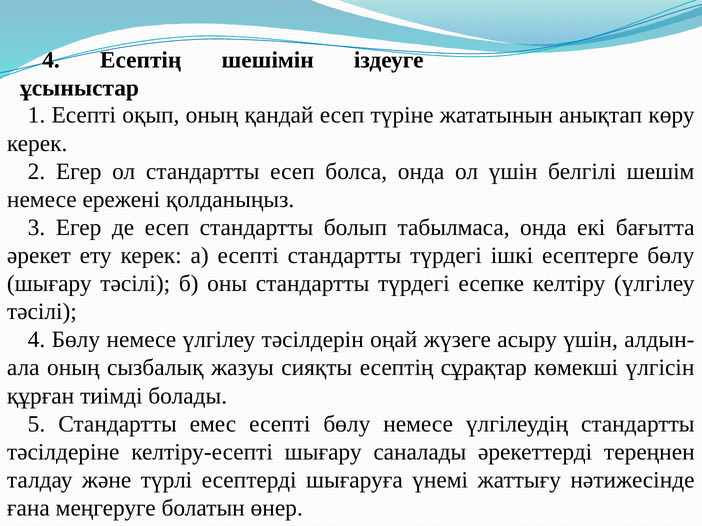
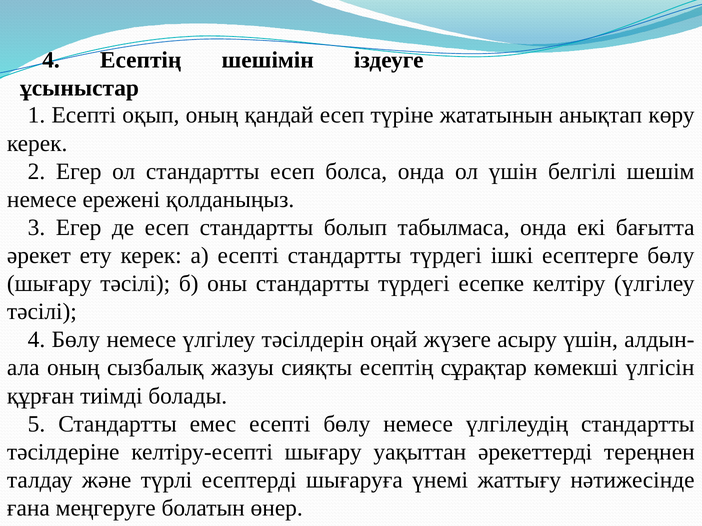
саналады: саналады -> уақыттан
